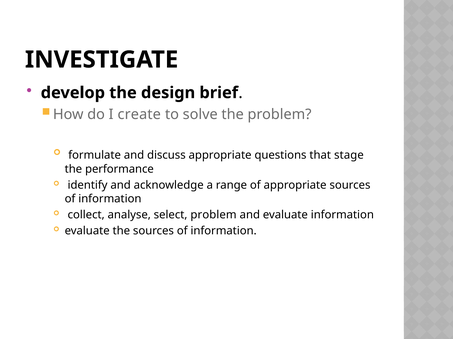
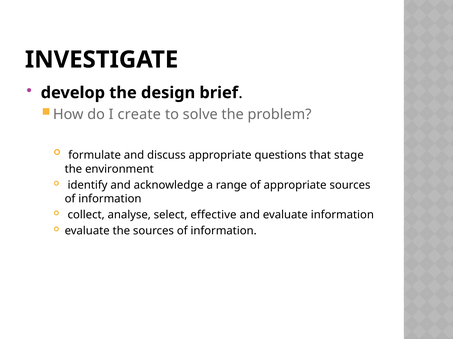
performance: performance -> environment
select problem: problem -> effective
